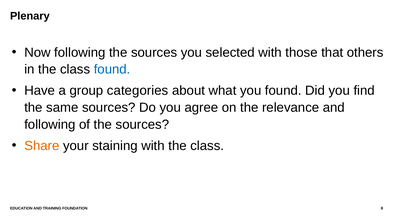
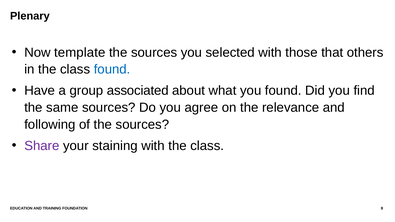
Now following: following -> template
categories: categories -> associated
Share colour: orange -> purple
